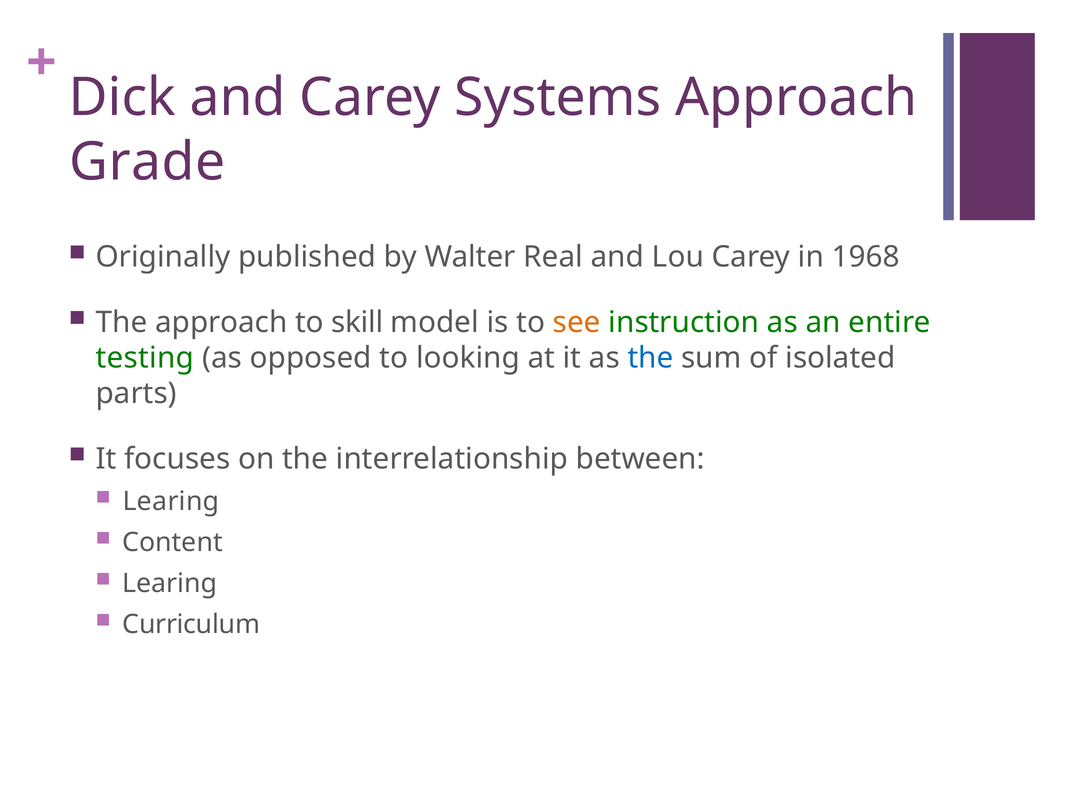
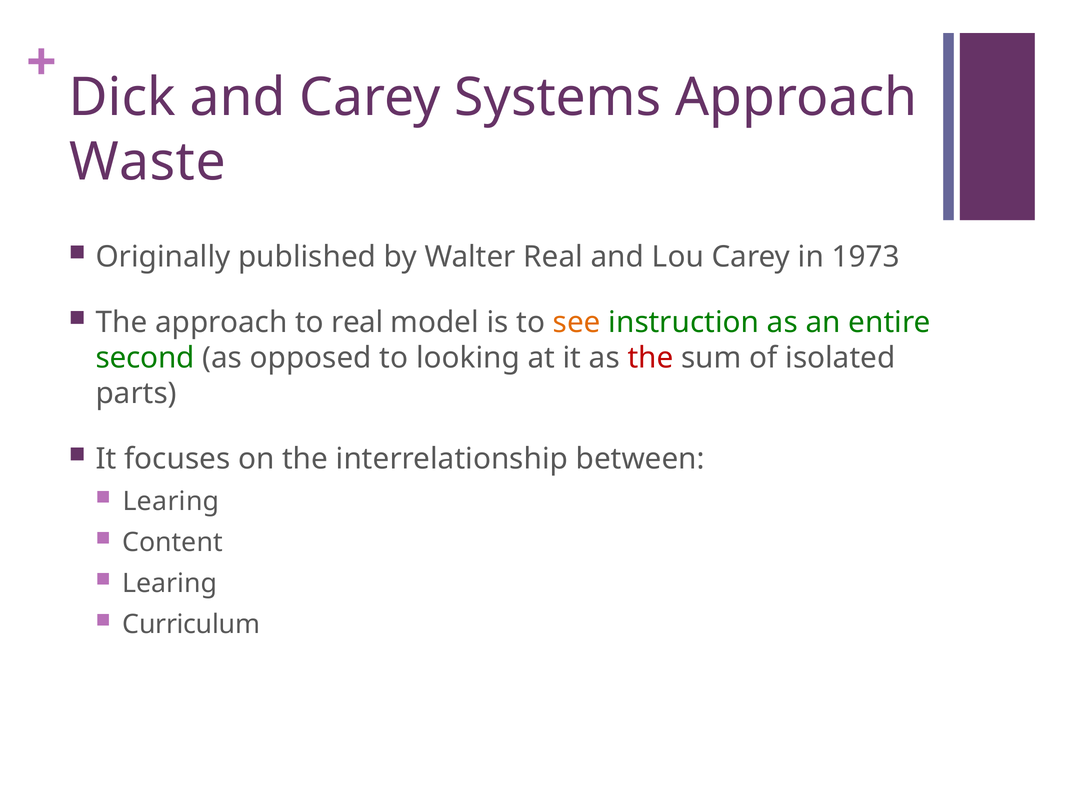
Grade: Grade -> Waste
1968: 1968 -> 1973
to skill: skill -> real
testing: testing -> second
the at (651, 358) colour: blue -> red
